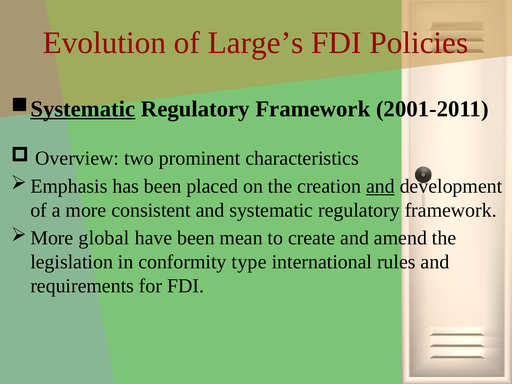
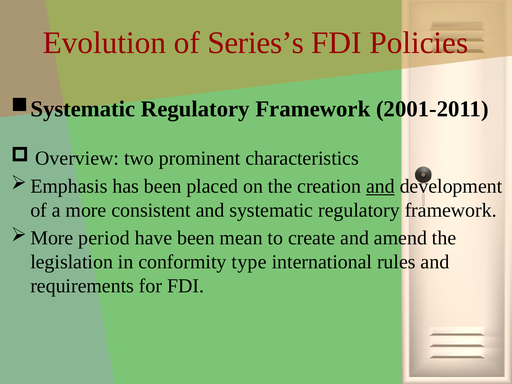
Large’s: Large’s -> Series’s
Systematic at (83, 109) underline: present -> none
global: global -> period
